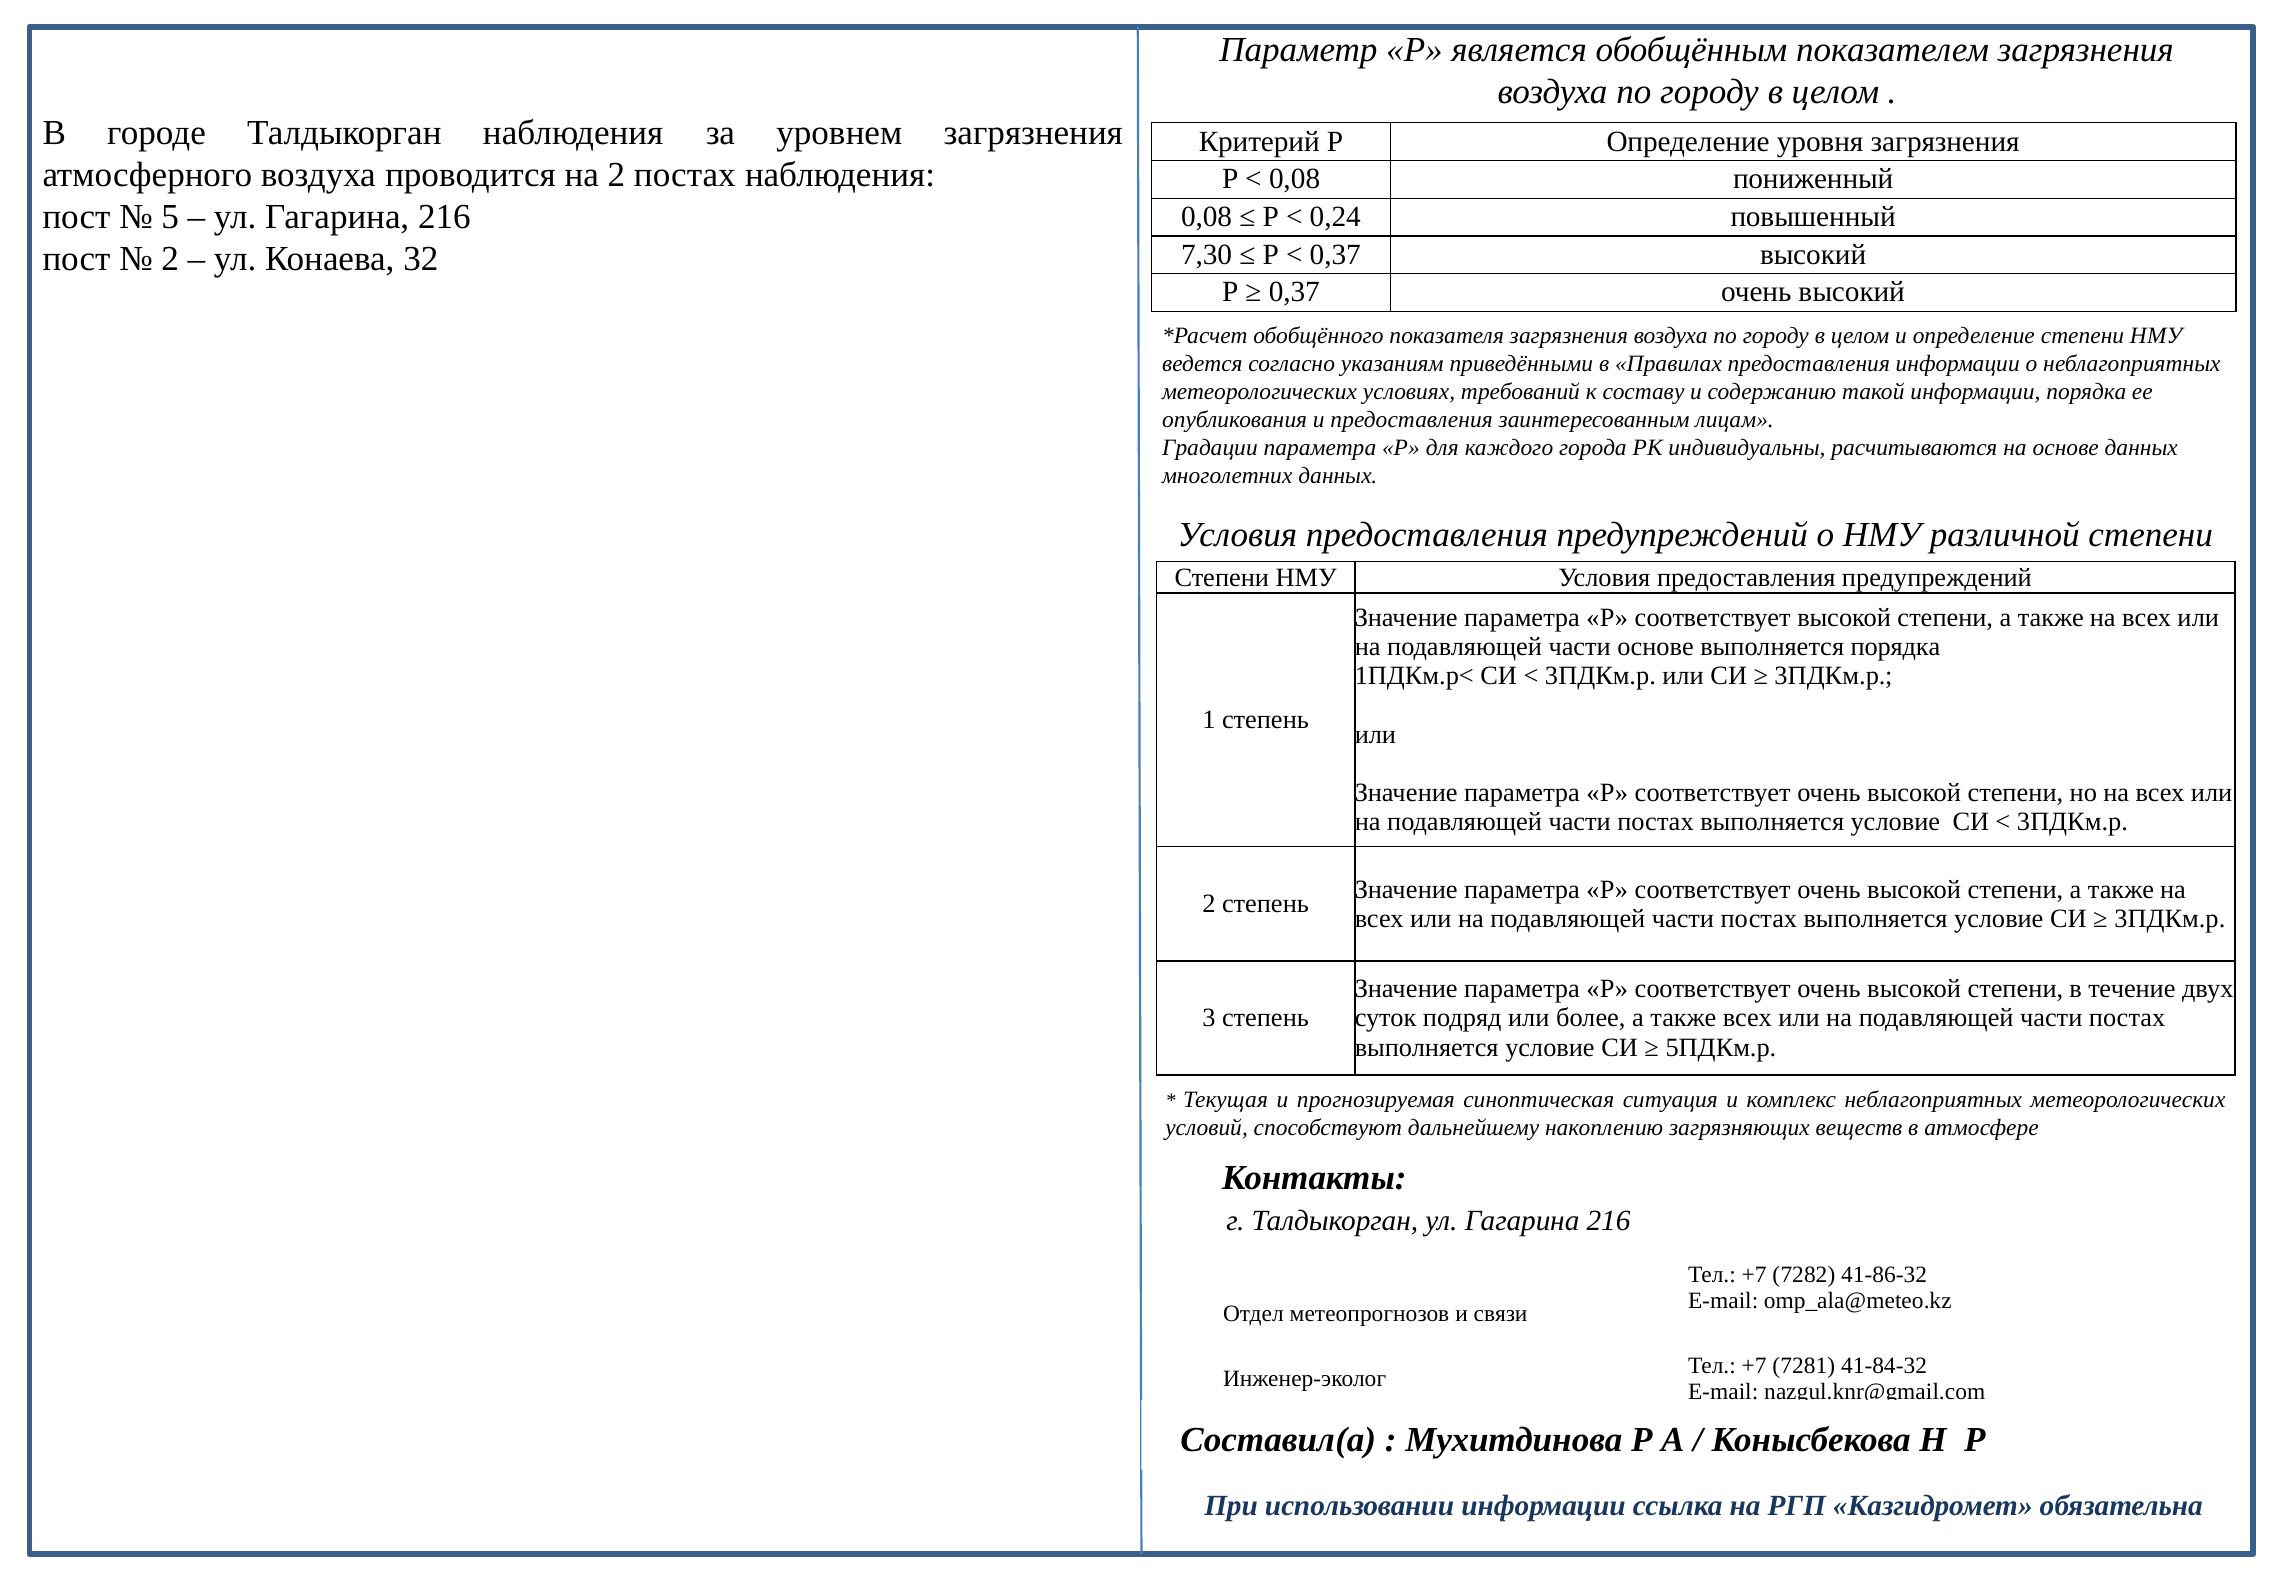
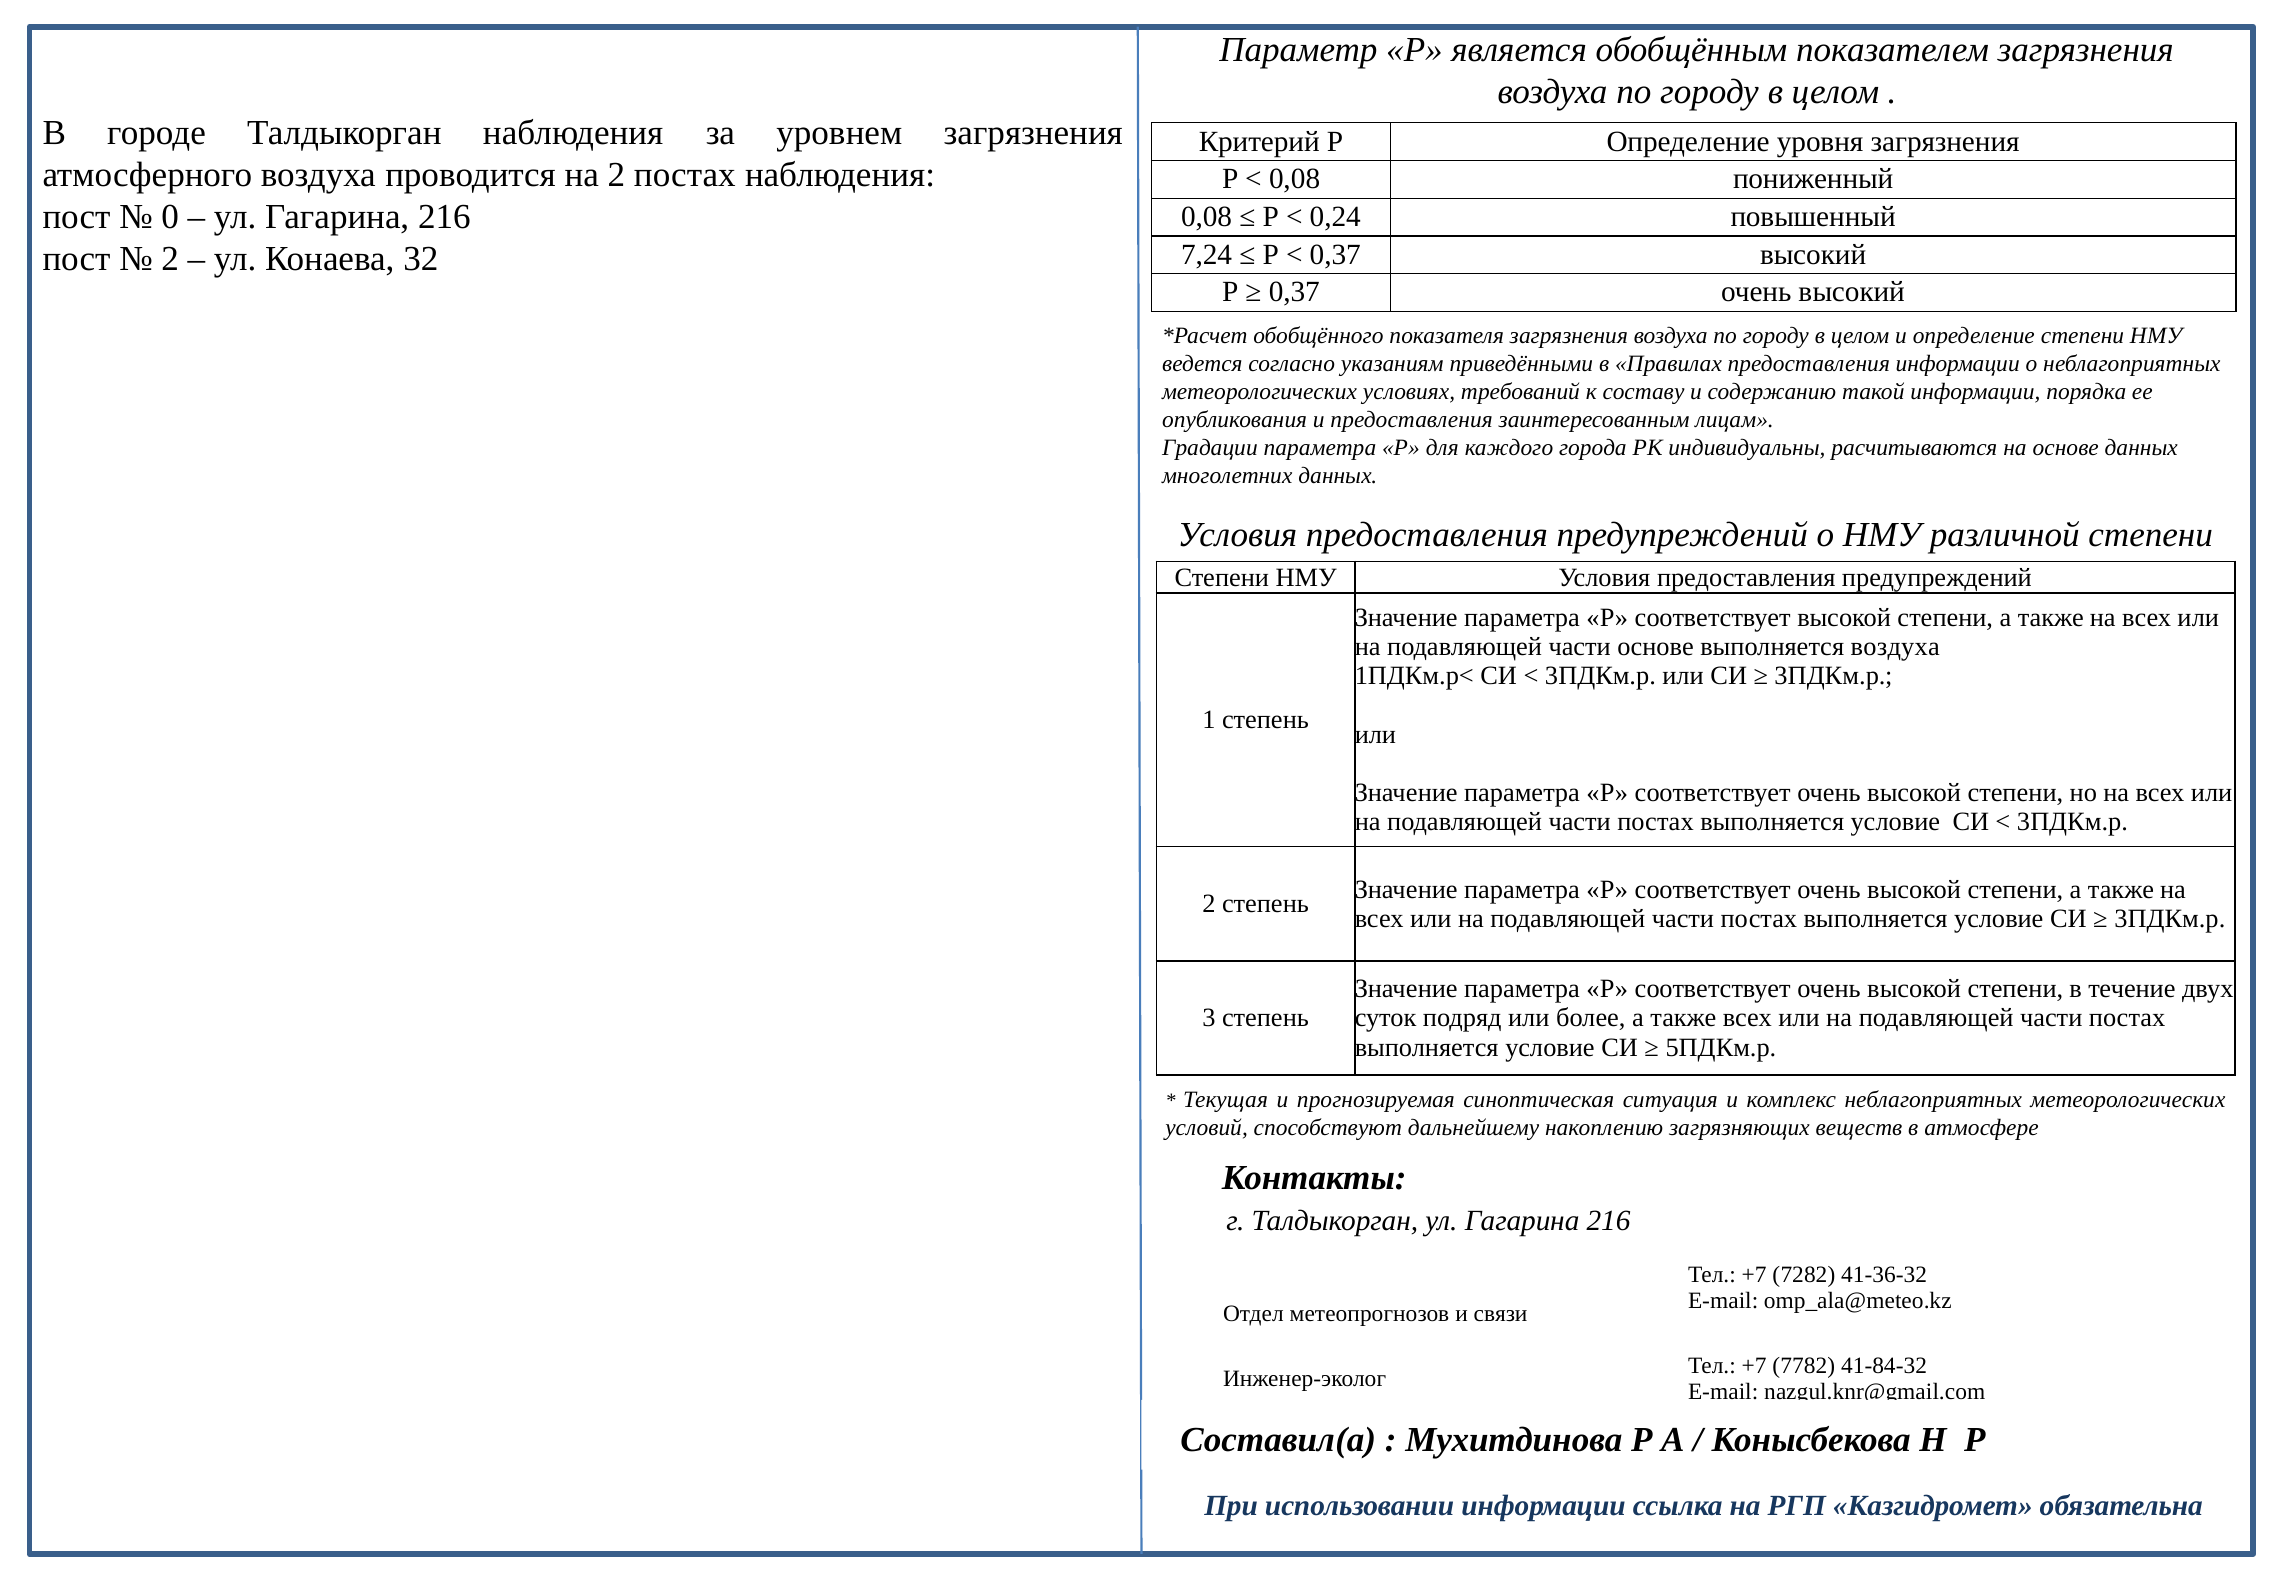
5: 5 -> 0
7,30: 7,30 -> 7,24
выполняется порядка: порядка -> воздуха
41-86-32: 41-86-32 -> 41-36-32
7281: 7281 -> 7782
